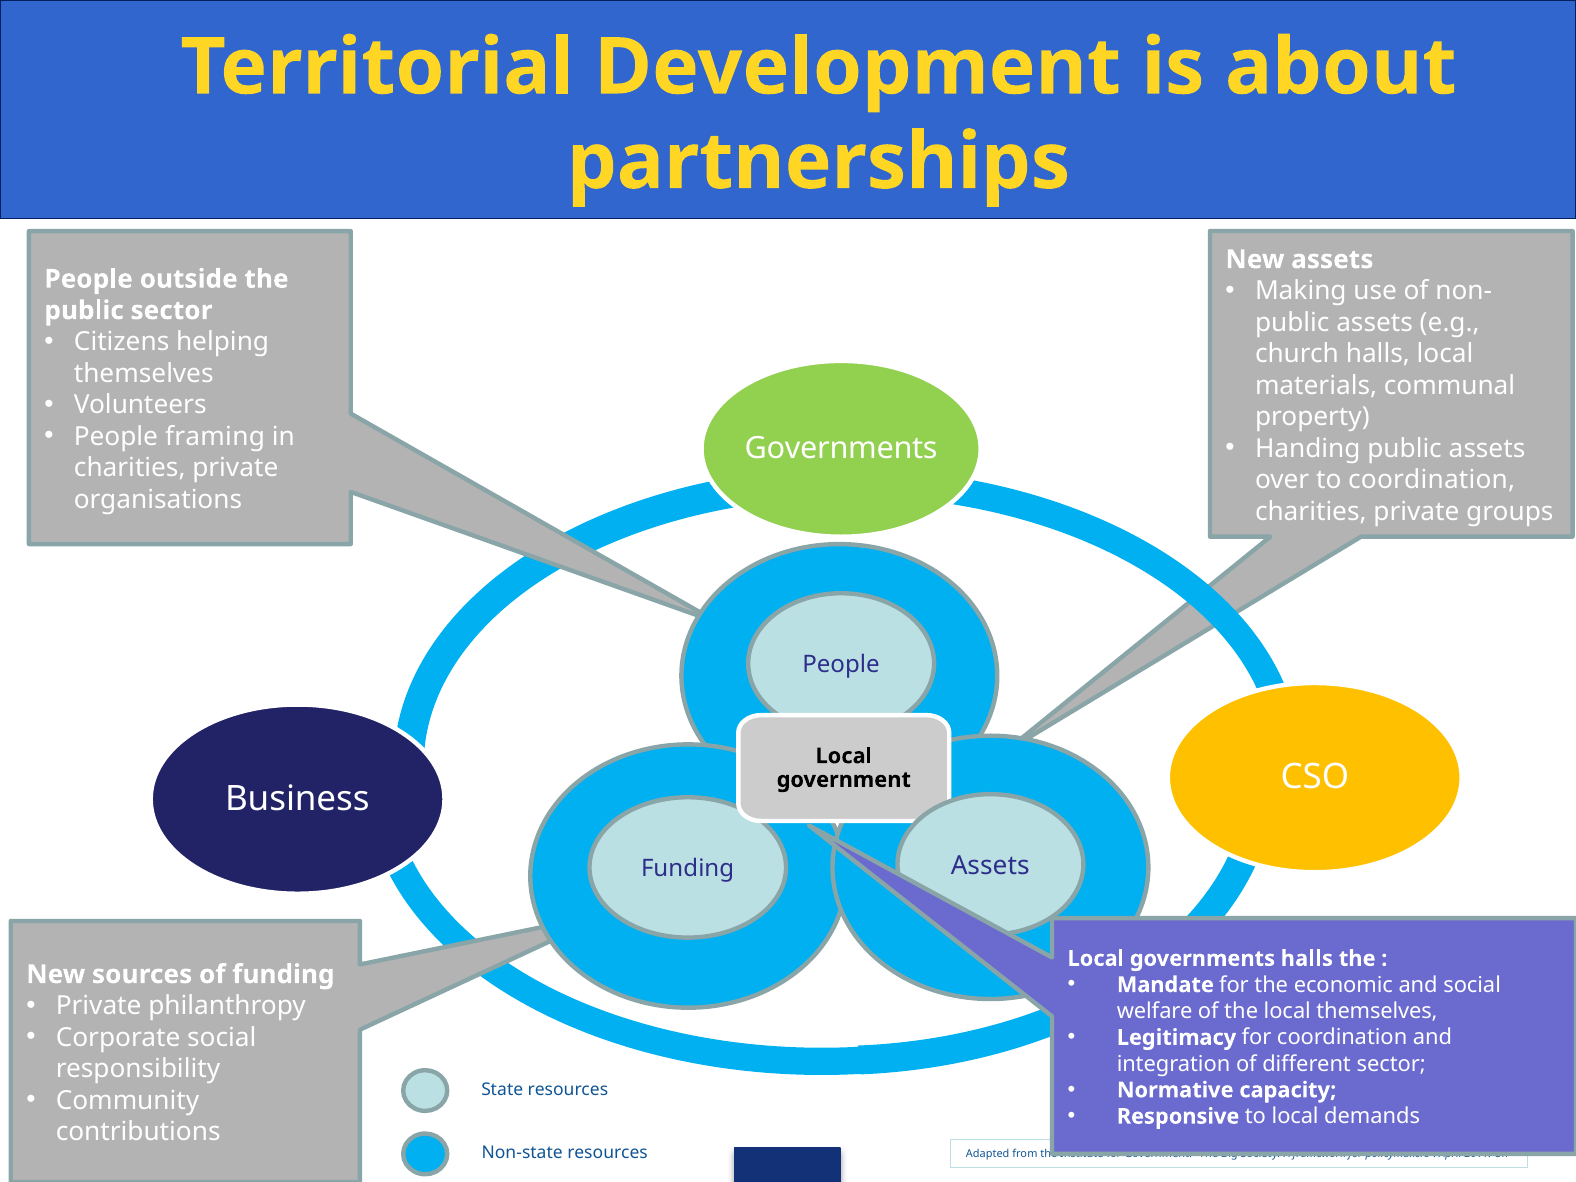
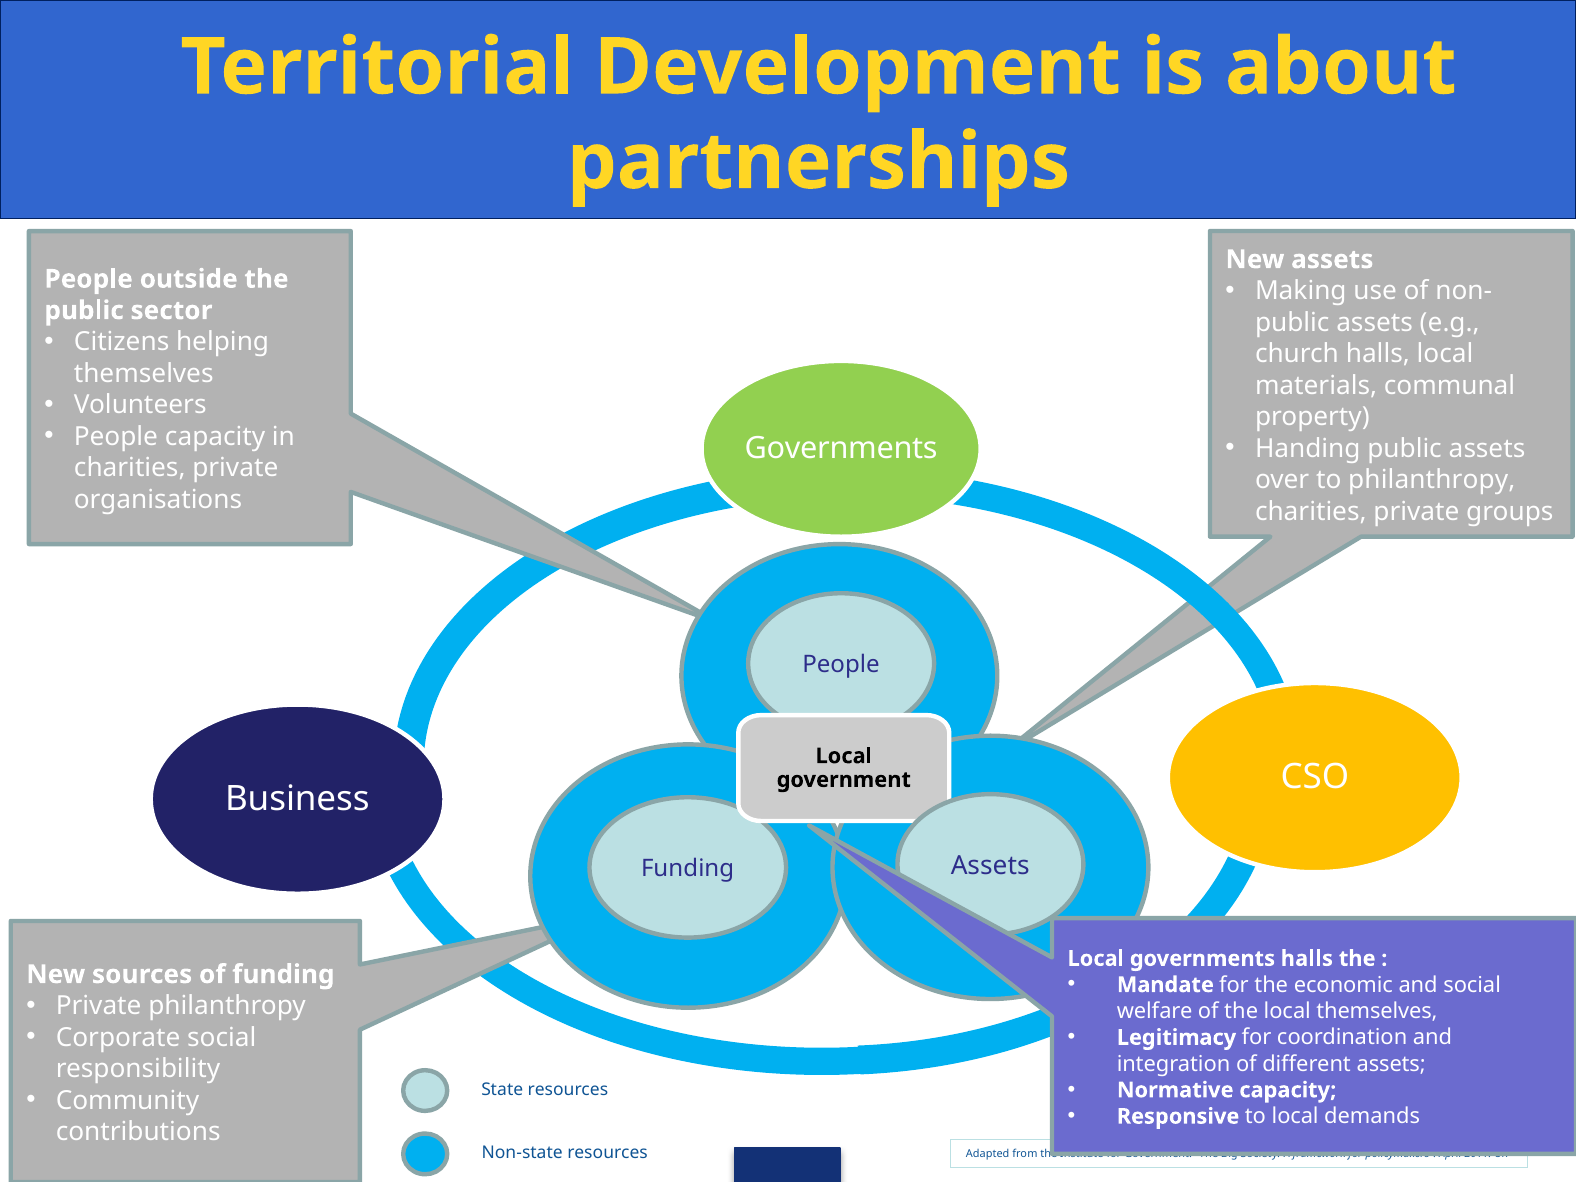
People framing: framing -> capacity
to coordination: coordination -> philanthropy
different sector: sector -> assets
